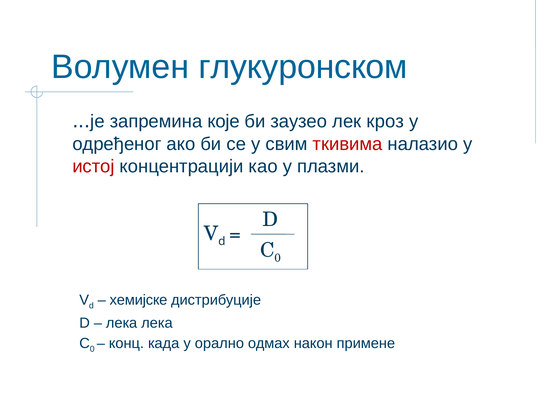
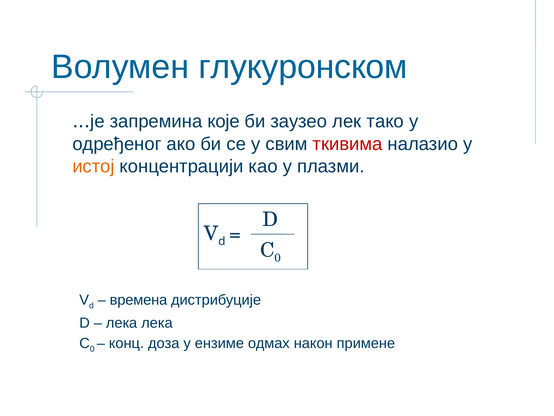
кроз: кроз -> тако
истој colour: red -> orange
хемијске: хемијске -> времена
када: када -> доза
орално: орално -> ензиме
